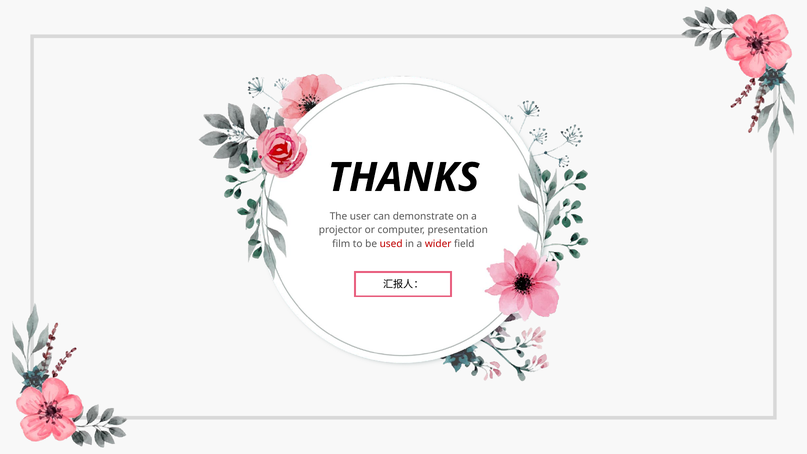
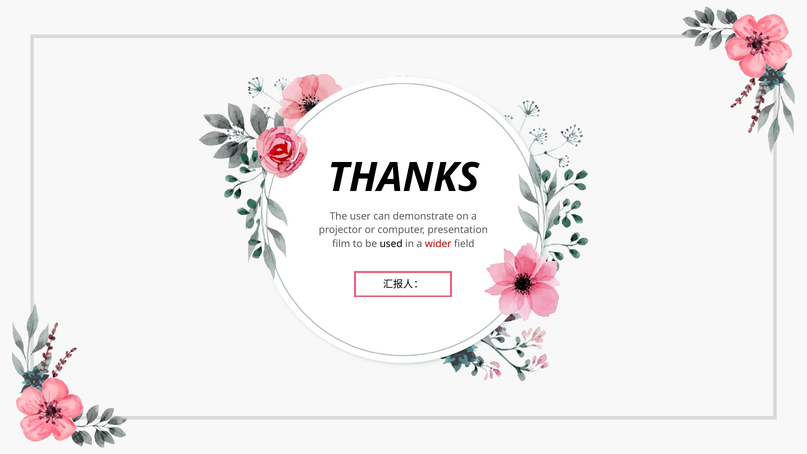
used colour: red -> black
